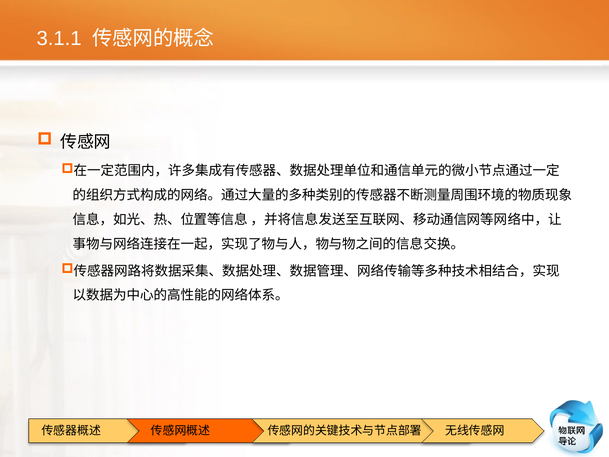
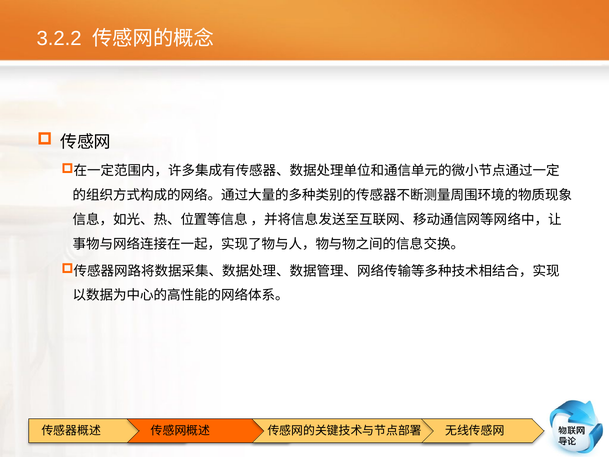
3.1.1: 3.1.1 -> 3.2.2
